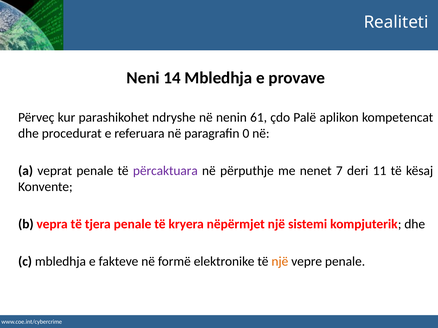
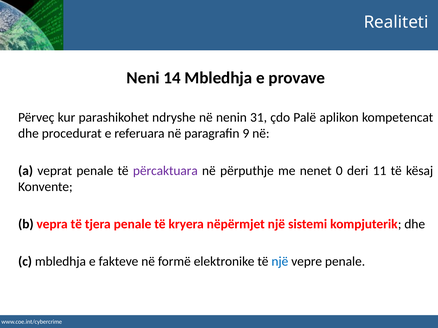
61: 61 -> 31
0: 0 -> 9
7: 7 -> 0
një at (280, 262) colour: orange -> blue
